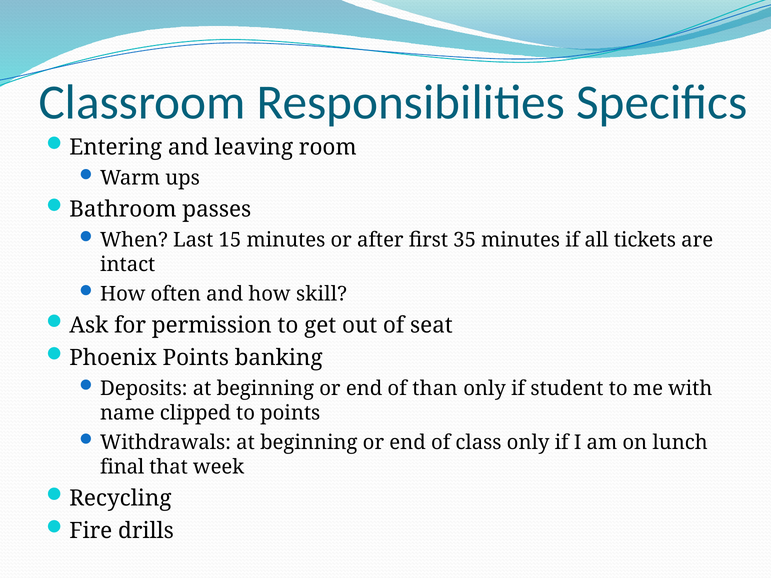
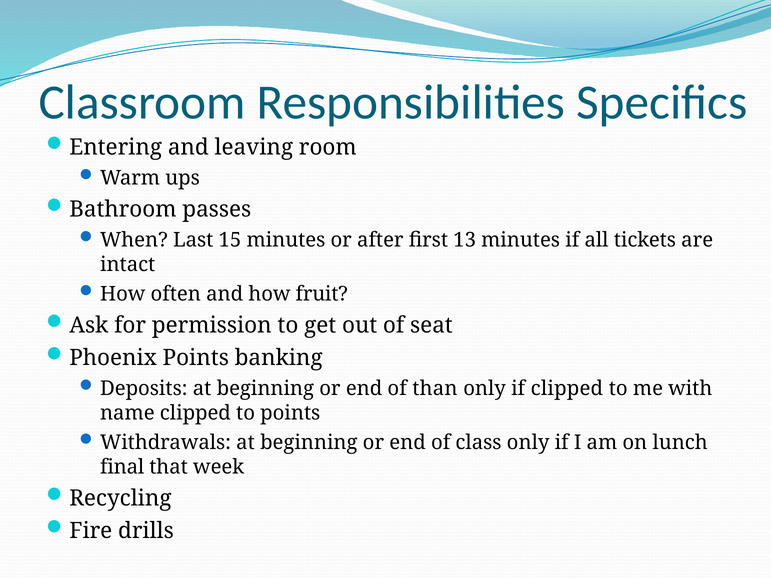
35: 35 -> 13
skill: skill -> fruit
if student: student -> clipped
